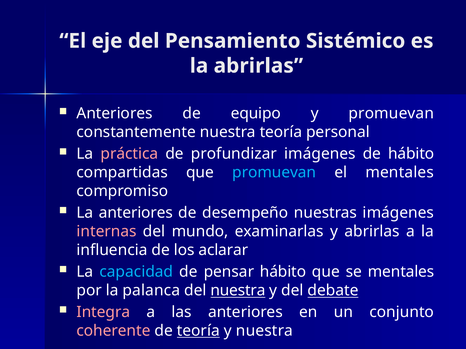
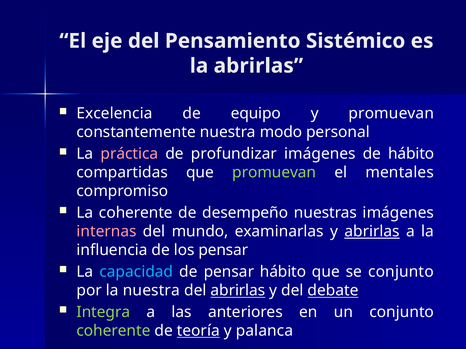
Anteriores at (115, 114): Anteriores -> Excelencia
nuestra teoría: teoría -> modo
promuevan at (274, 173) colour: light blue -> light green
La anteriores: anteriores -> coherente
abrirlas at (372, 232) underline: none -> present
los aclarar: aclarar -> pensar
se mentales: mentales -> conjunto
la palanca: palanca -> nuestra
del nuestra: nuestra -> abrirlas
Integra colour: pink -> light green
coherente at (114, 331) colour: pink -> light green
y nuestra: nuestra -> palanca
